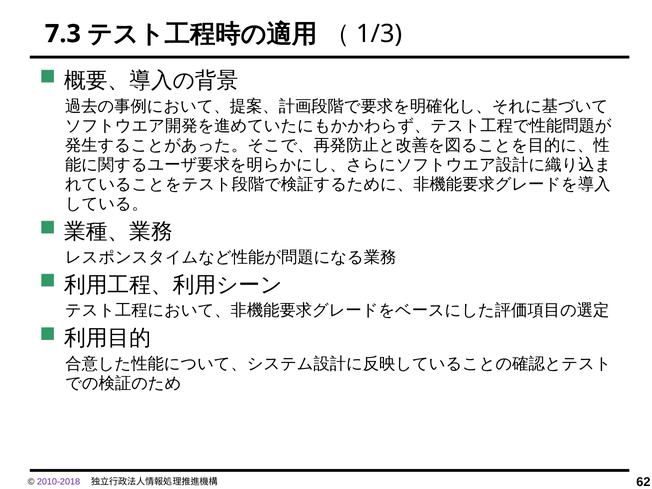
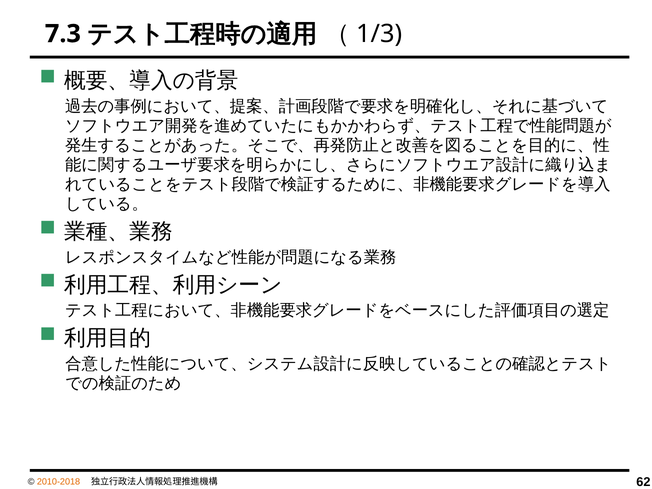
2010-2018 colour: purple -> orange
